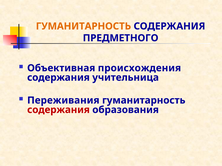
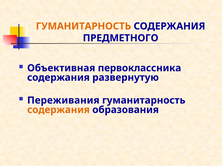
происхождения: происхождения -> первоклассника
учительница: учительница -> развернутую
содержания at (58, 110) colour: red -> orange
